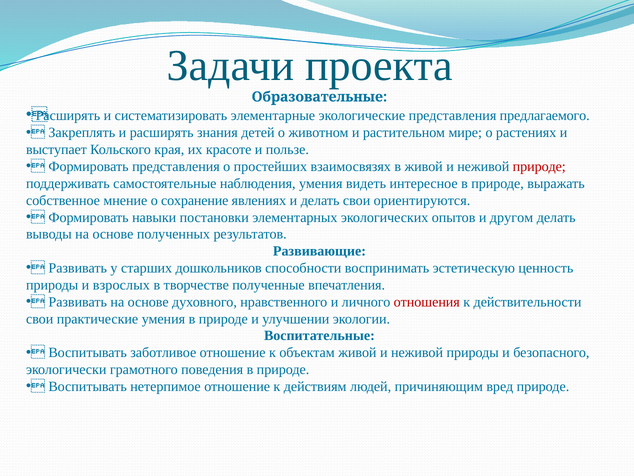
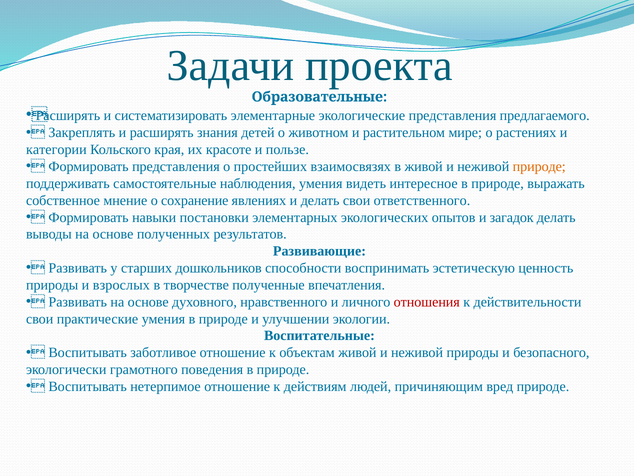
выступает: выступает -> категории
природе at (539, 166) colour: red -> orange
ориентируются: ориентируются -> ответственного
другом: другом -> загадок
